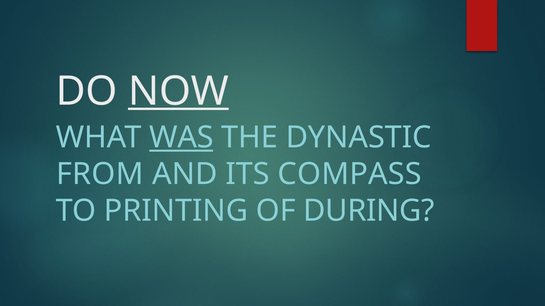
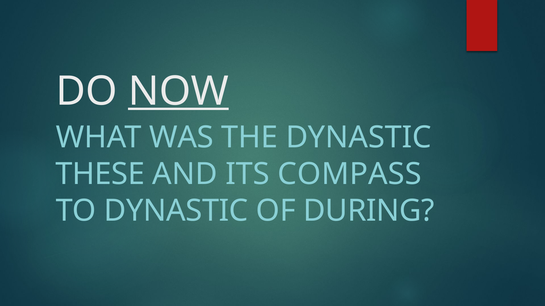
WAS underline: present -> none
FROM: FROM -> THESE
TO PRINTING: PRINTING -> DYNASTIC
